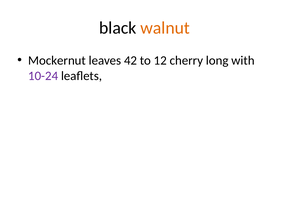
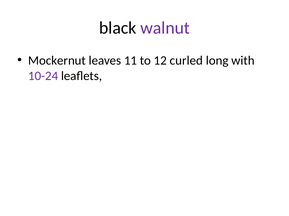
walnut colour: orange -> purple
42: 42 -> 11
cherry: cherry -> curled
